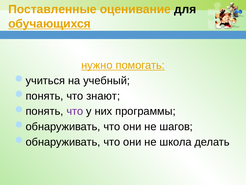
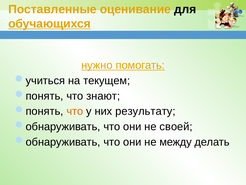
учебный: учебный -> текущем
что at (75, 111) colour: purple -> orange
программы: программы -> результату
шагов: шагов -> своей
школа: школа -> между
